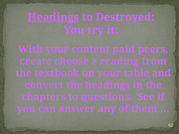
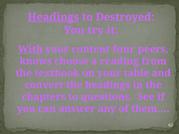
With underline: none -> present
paid: paid -> four
create: create -> knows
